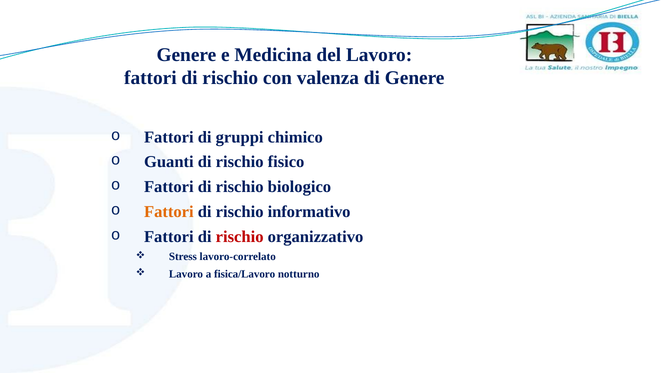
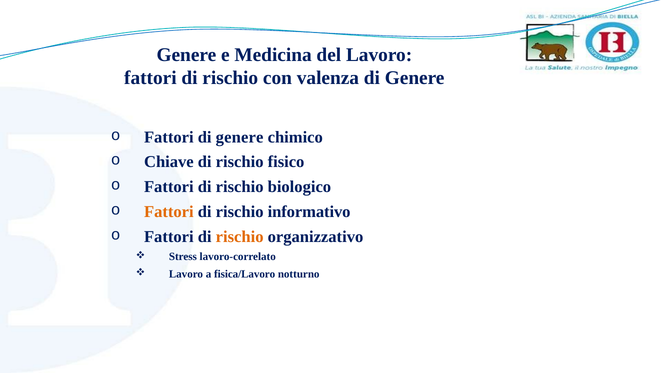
Fattori di gruppi: gruppi -> genere
Guanti: Guanti -> Chiave
rischio at (240, 237) colour: red -> orange
